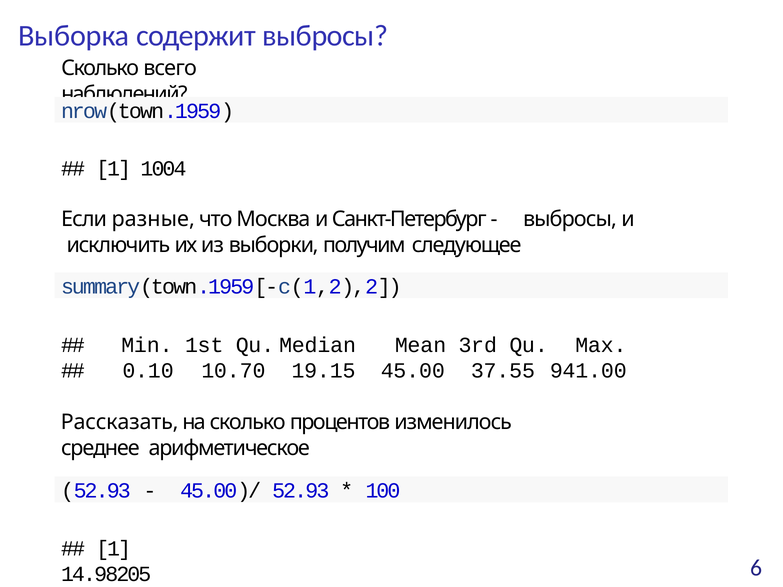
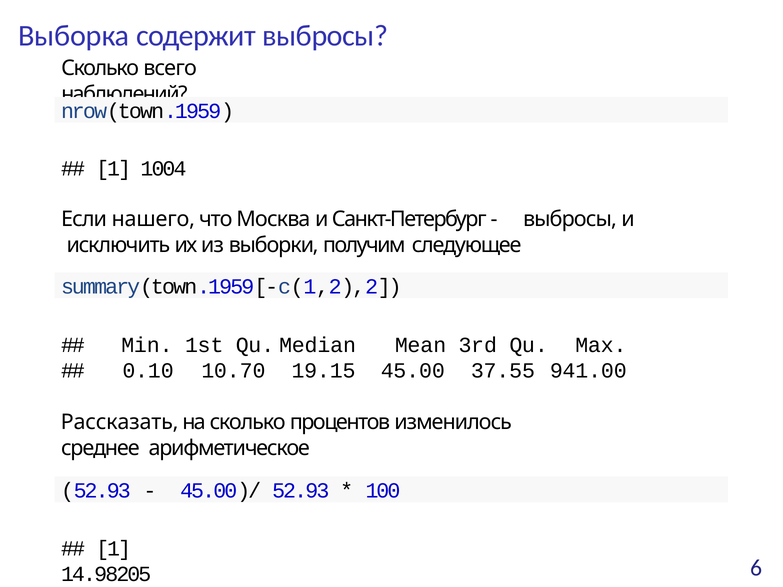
разные: разные -> нашего
